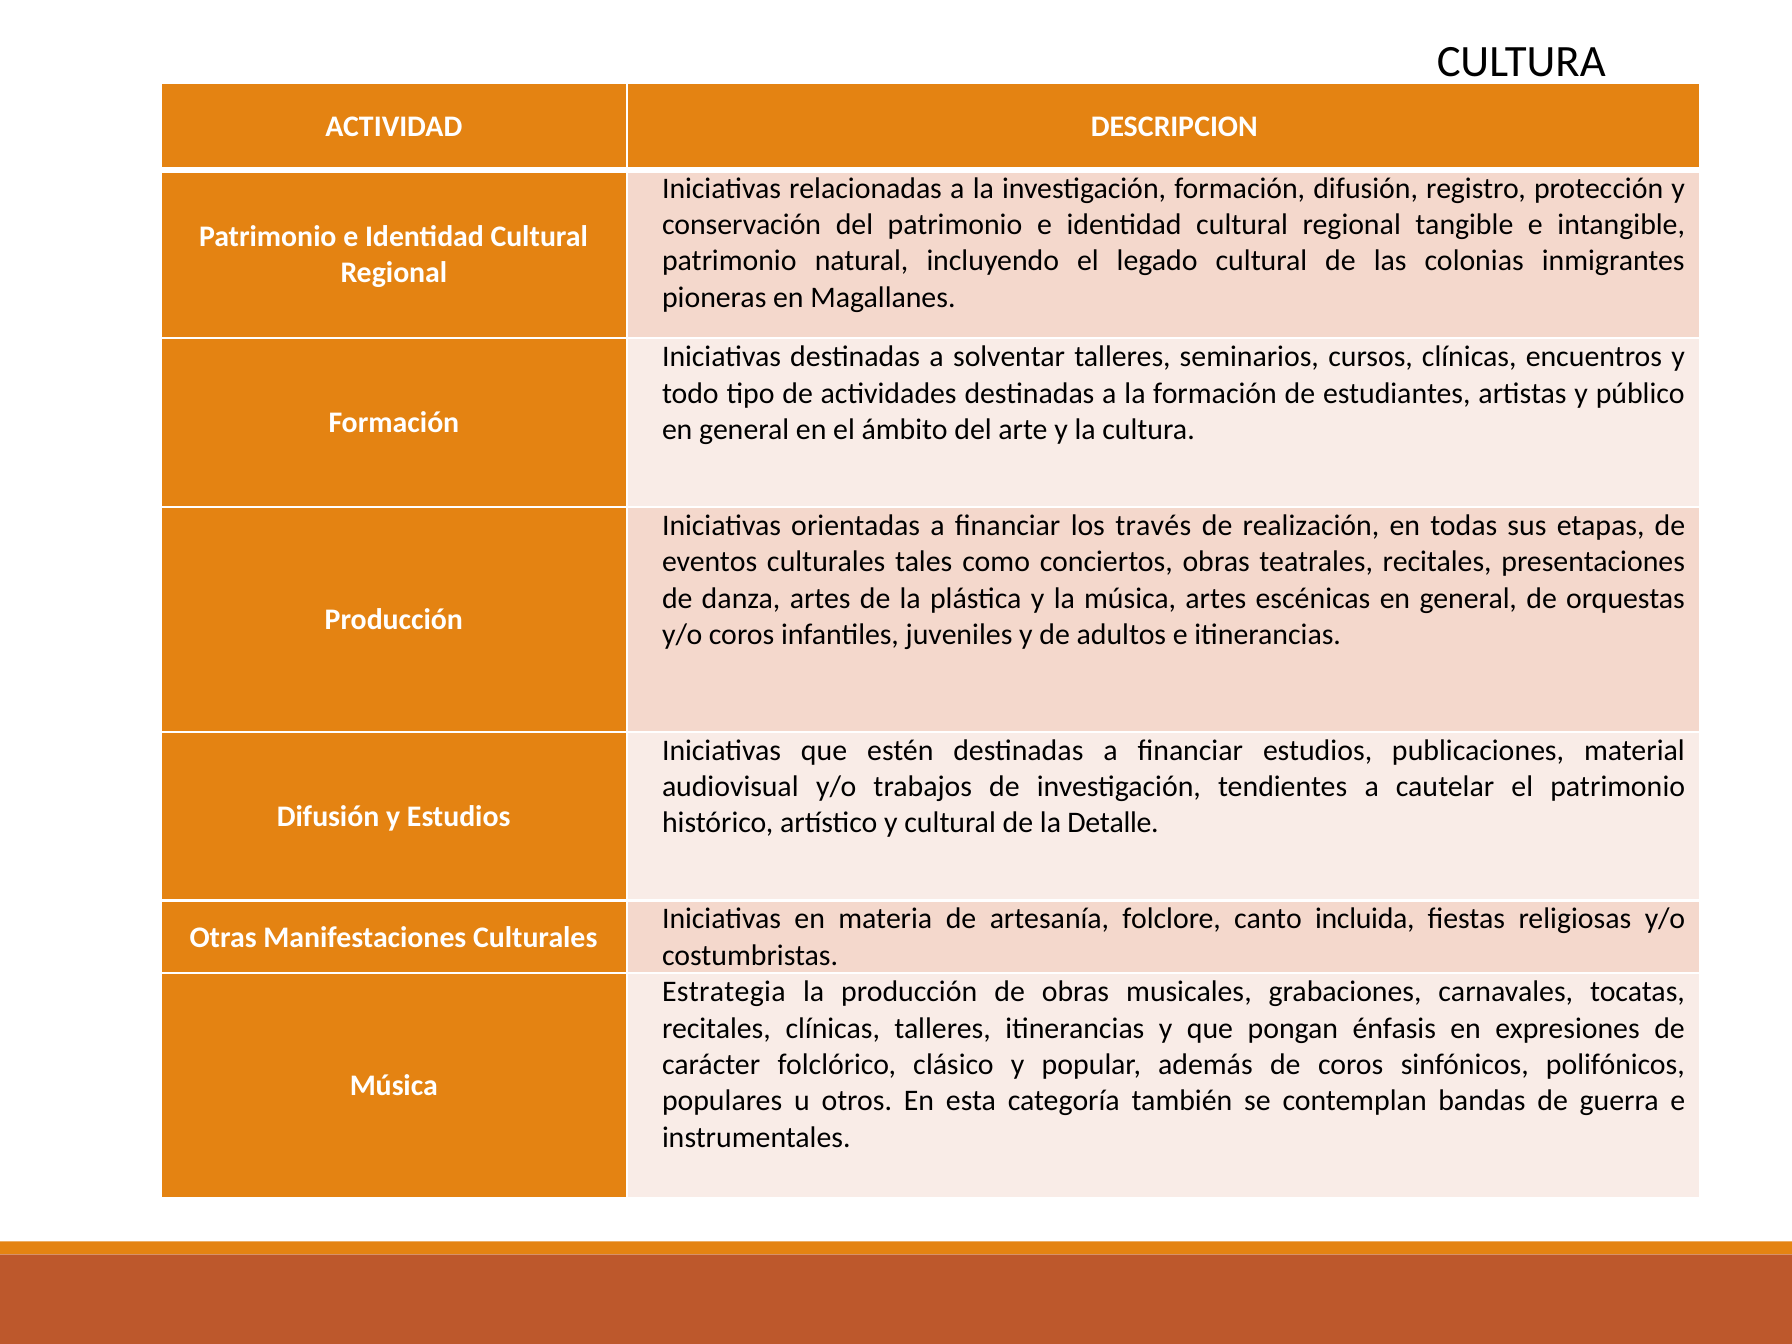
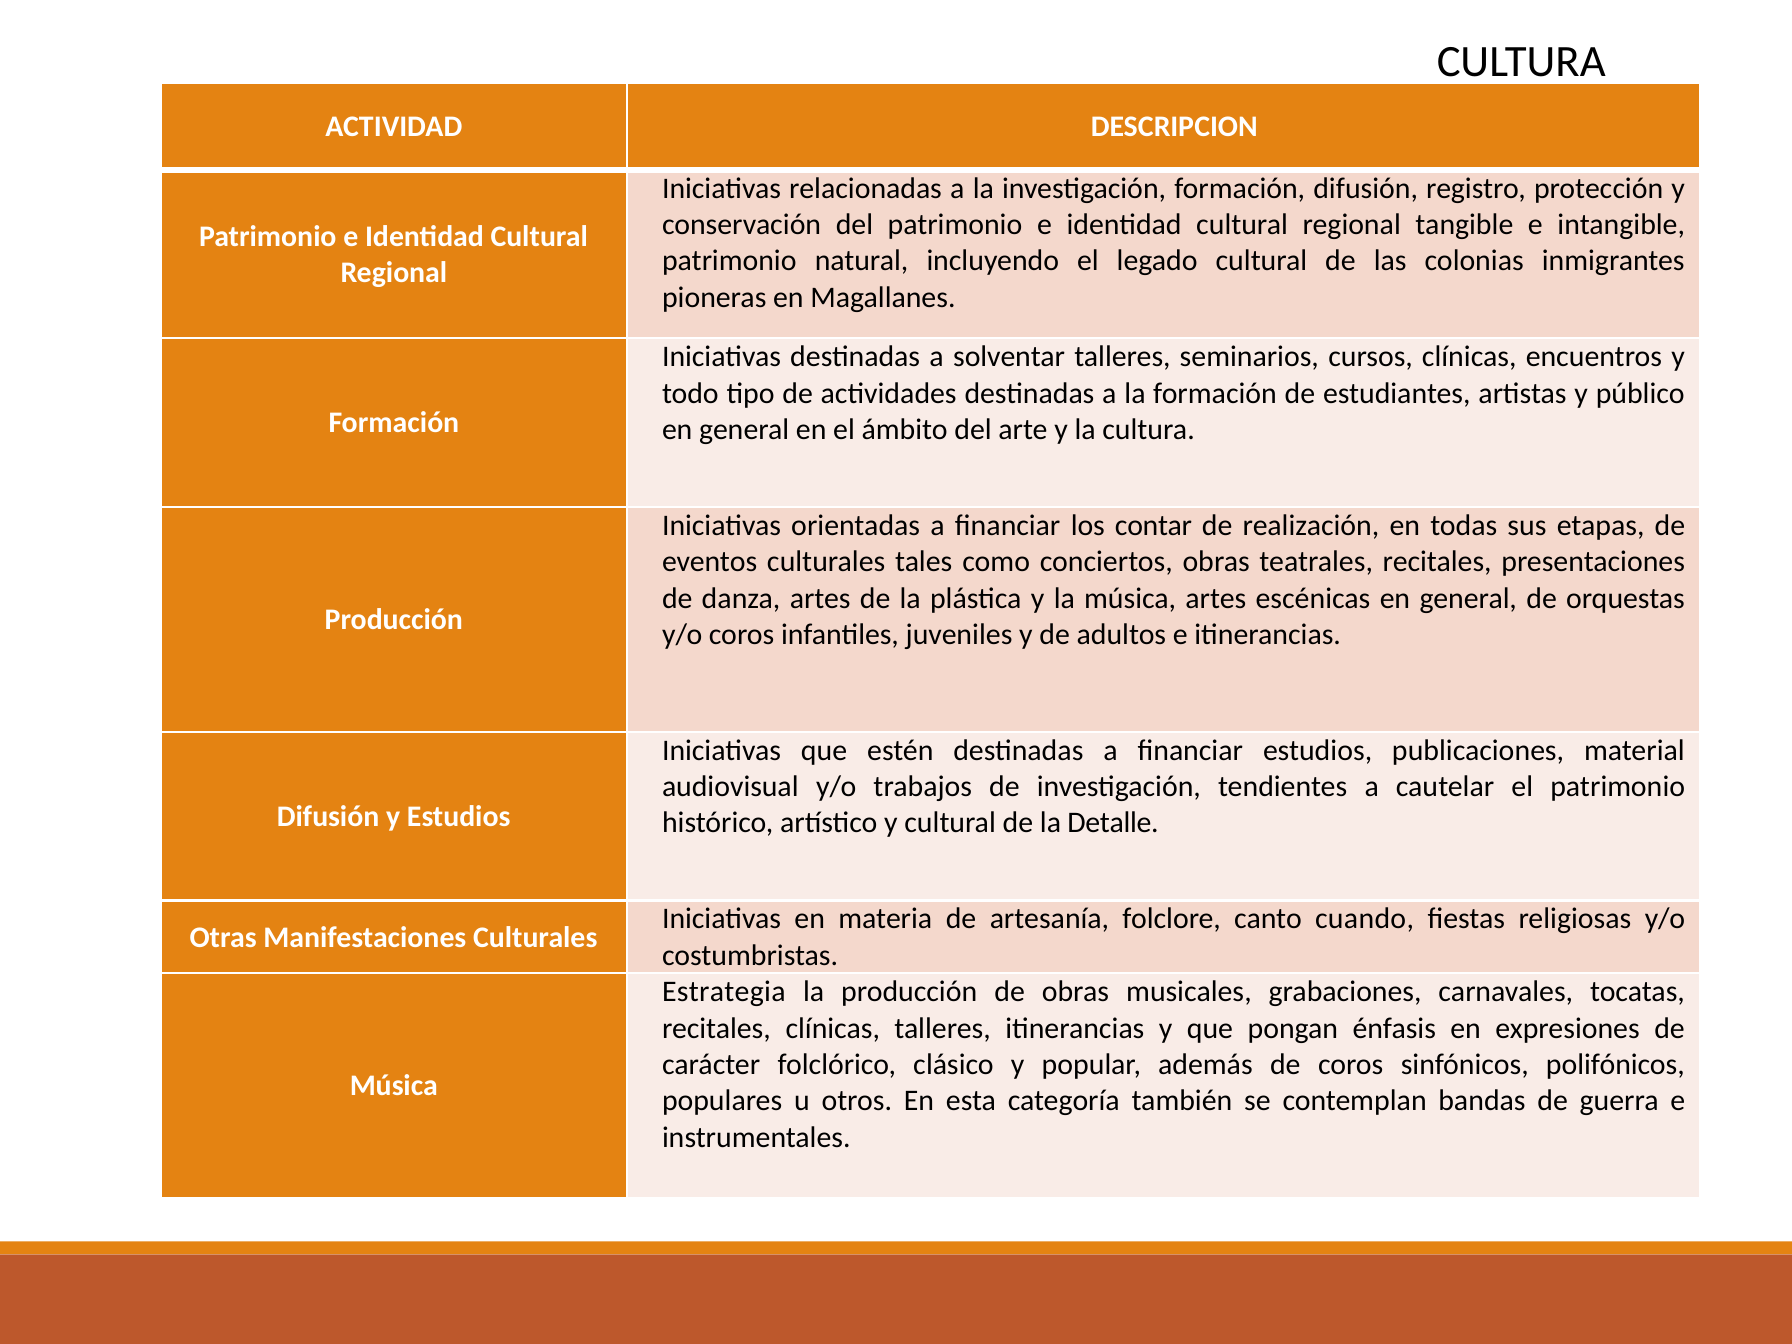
través: través -> contar
incluida: incluida -> cuando
